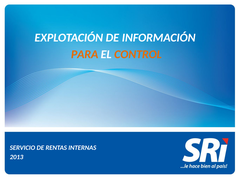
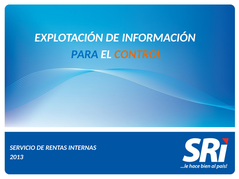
PARA colour: orange -> blue
